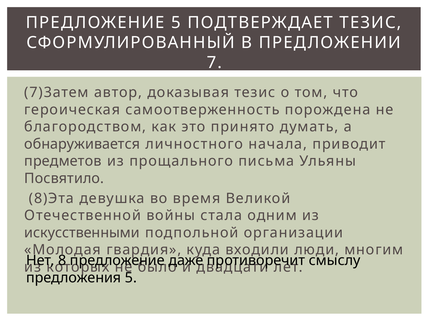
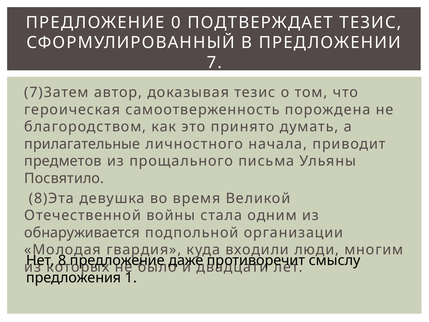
ПРЕДЛОЖЕНИЕ 5: 5 -> 0
обнаруживается: обнаруживается -> прилагательные
искусственными: искусственными -> обнаруживается
предложения 5: 5 -> 1
